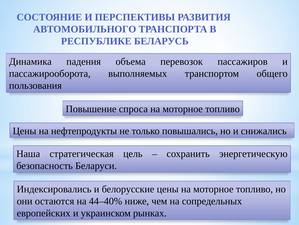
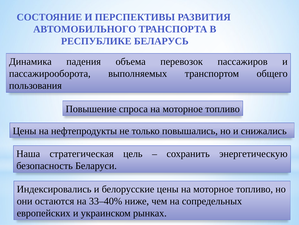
44–40%: 44–40% -> 33–40%
